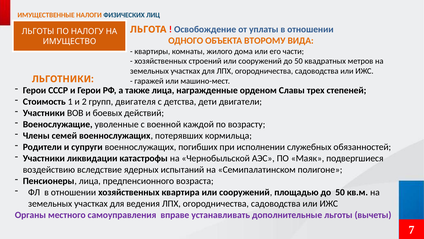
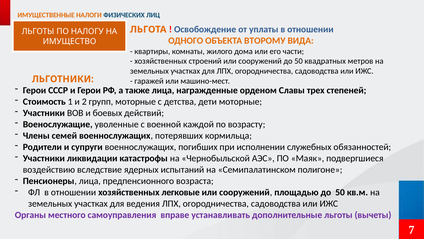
групп двигателя: двигателя -> моторные
дети двигатели: двигатели -> моторные
квартира: квартира -> легковые
